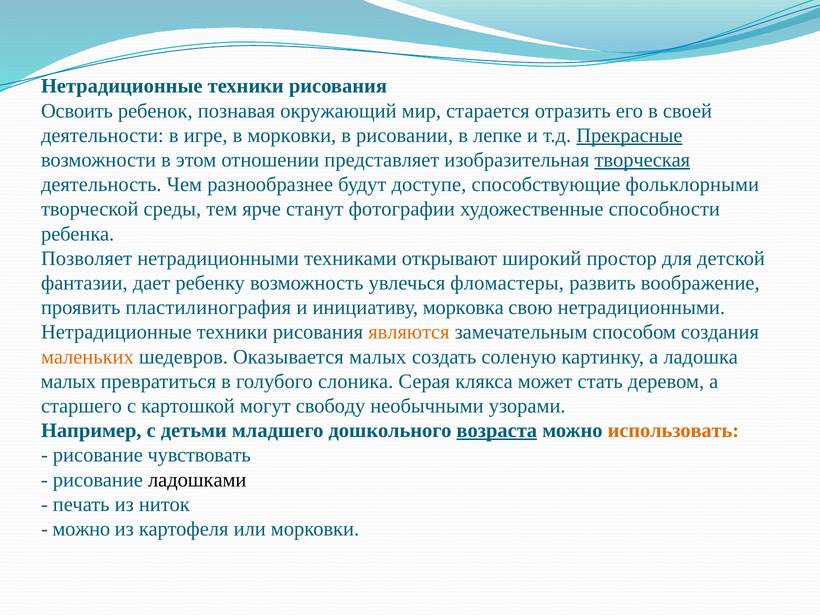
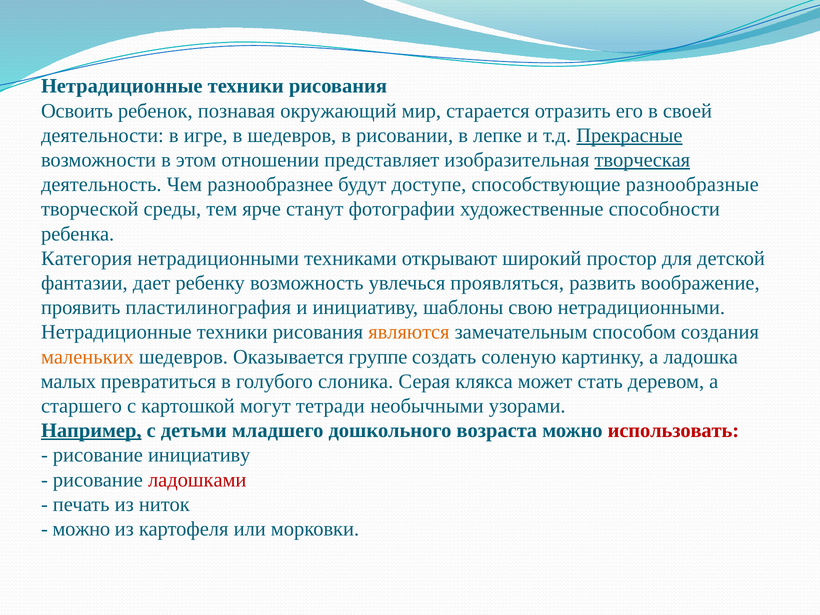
в морковки: морковки -> шедевров
фольклорными: фольклорными -> разнообразные
Позволяет: Позволяет -> Категория
фломастеры: фломастеры -> проявляться
морковка: морковка -> шаблоны
Оказывается малых: малых -> группе
свободу: свободу -> тетради
Например underline: none -> present
возраста underline: present -> none
использовать colour: orange -> red
рисование чувствовать: чувствовать -> инициативу
ладошками colour: black -> red
